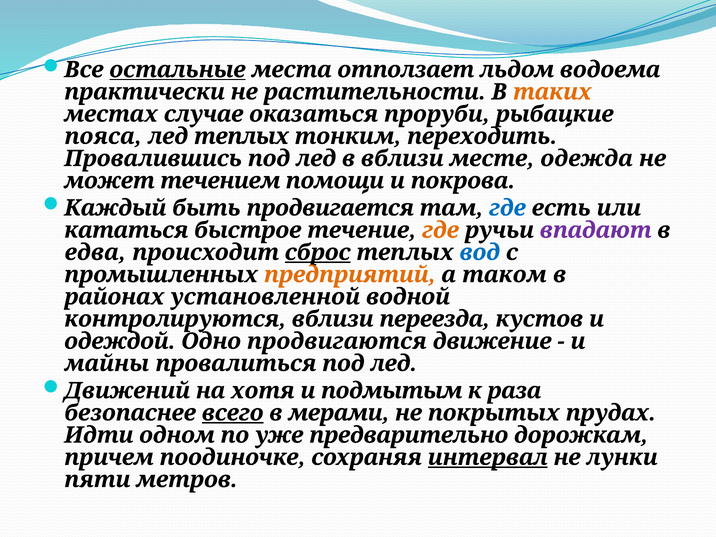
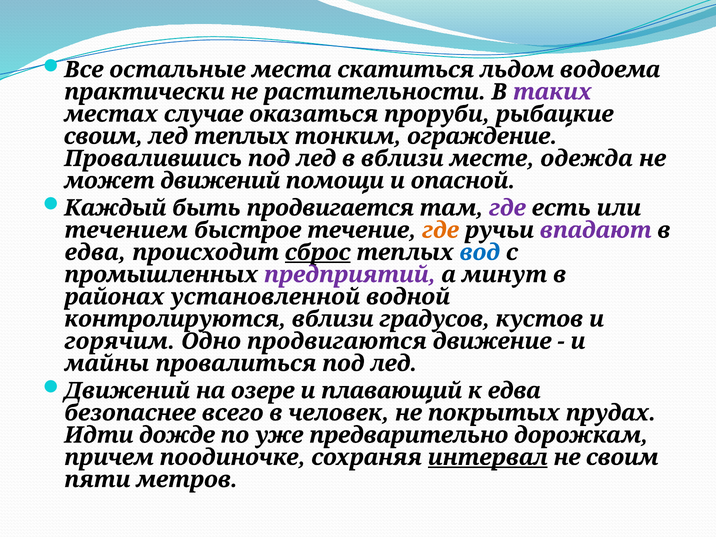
остальные underline: present -> none
отползает: отползает -> скатиться
таких colour: orange -> purple
пояса at (103, 136): пояса -> своим
переходить: переходить -> ограждение
может течением: течением -> движений
покрова: покрова -> опасной
где at (507, 208) colour: blue -> purple
кататься: кататься -> течением
предприятий colour: orange -> purple
таком: таком -> минут
переезда: переезда -> градусов
одеждой: одеждой -> горячим
хотя: хотя -> озере
подмытым: подмытым -> плавающий
к раза: раза -> едва
всего underline: present -> none
мерами: мерами -> человек
одном: одном -> дожде
не лунки: лунки -> своим
